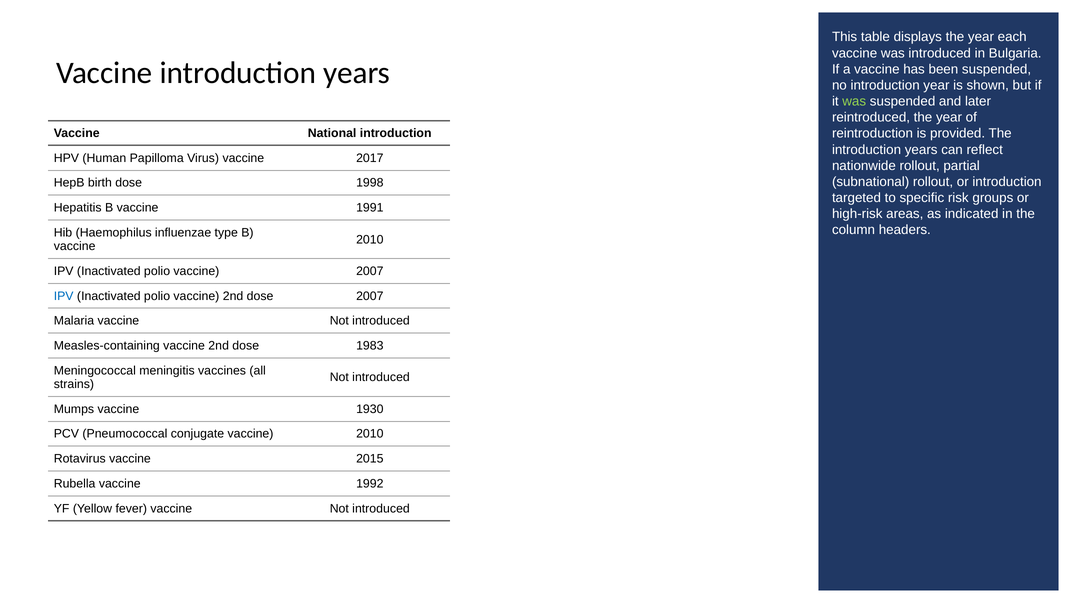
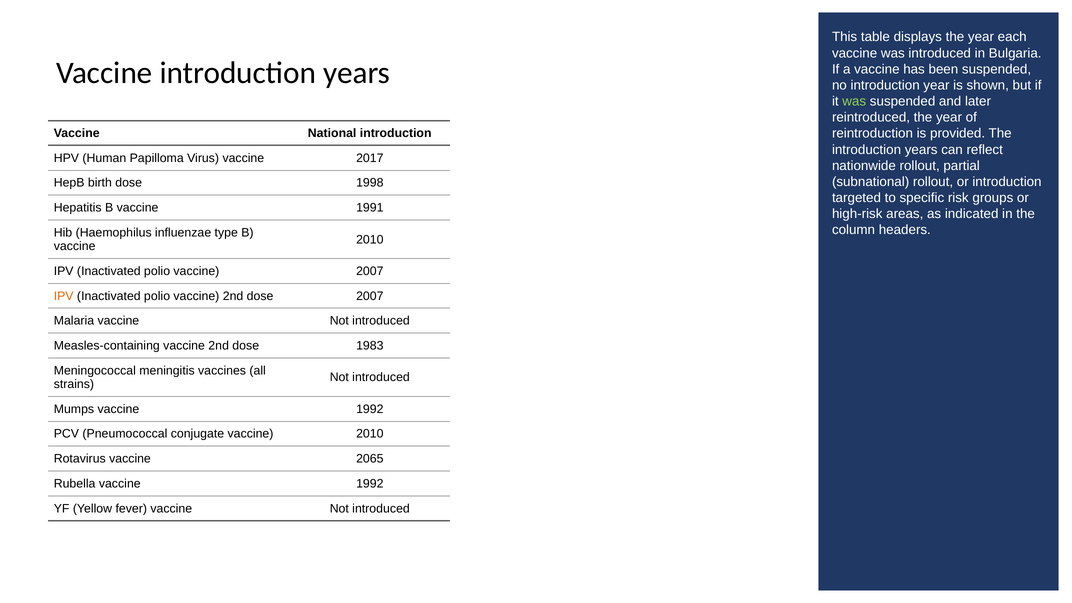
IPV at (64, 296) colour: blue -> orange
Mumps vaccine 1930: 1930 -> 1992
2015: 2015 -> 2065
